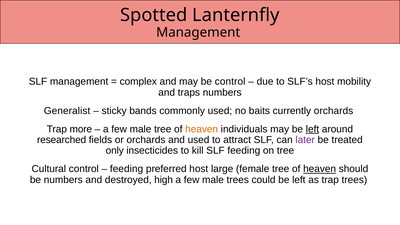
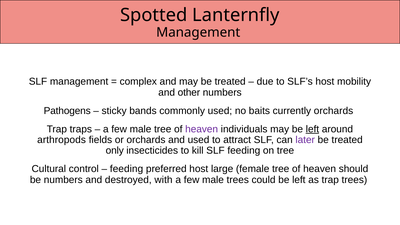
may be control: control -> treated
traps: traps -> other
Generalist: Generalist -> Pathogens
more: more -> traps
heaven at (202, 129) colour: orange -> purple
researched: researched -> arthropods
heaven at (320, 169) underline: present -> none
high: high -> with
